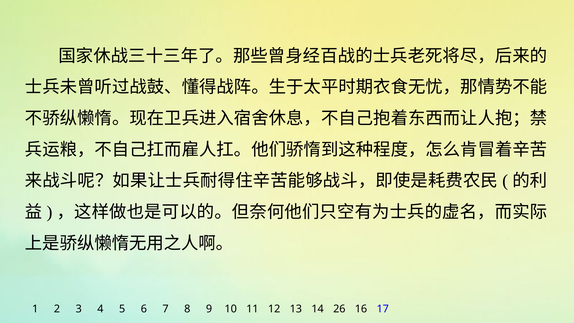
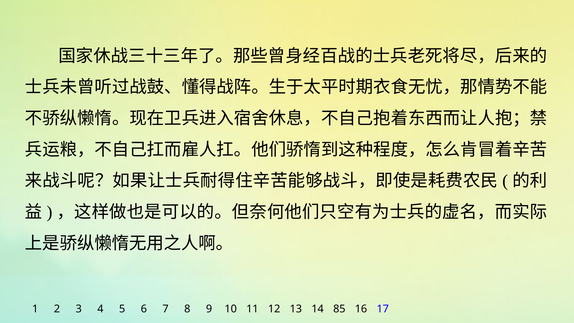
26: 26 -> 85
